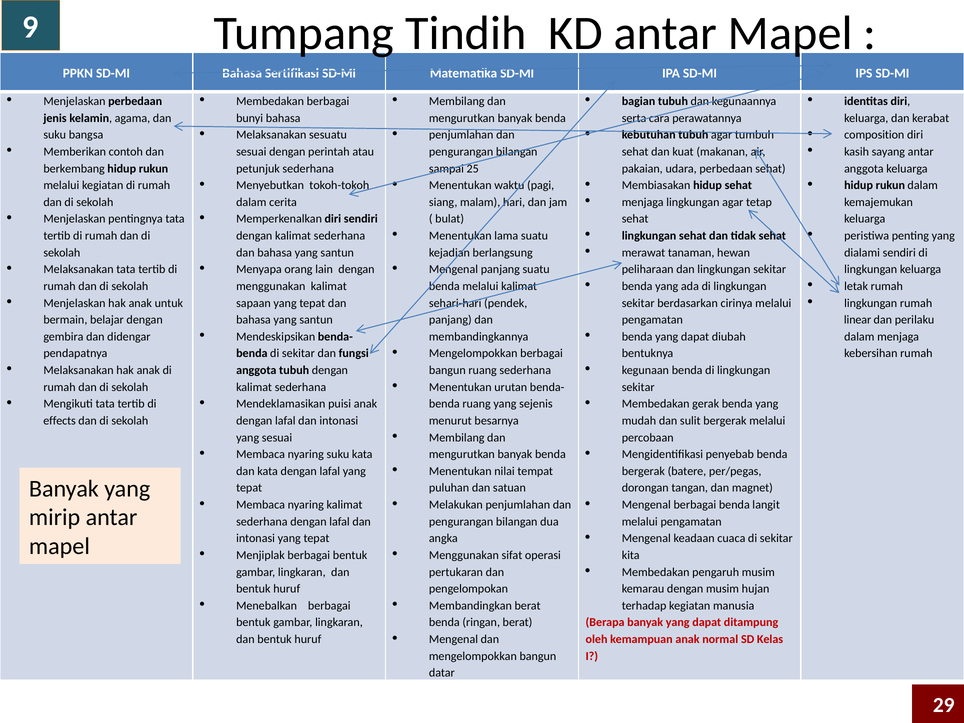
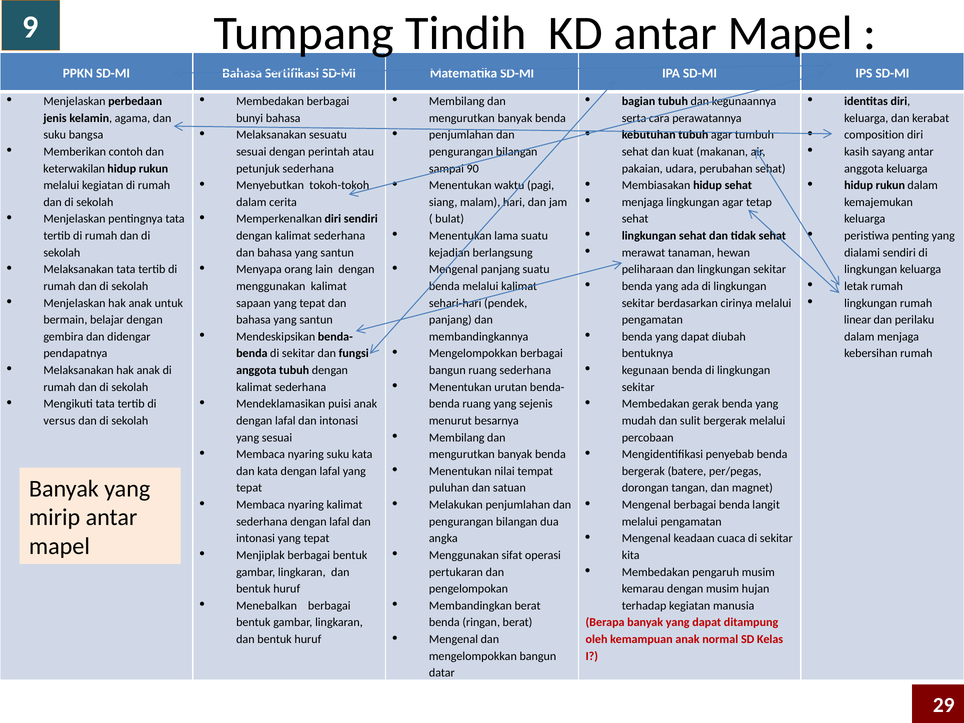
berkembang: berkembang -> keterwakilan
25: 25 -> 90
udara perbedaan: perbedaan -> perubahan
effects: effects -> versus
